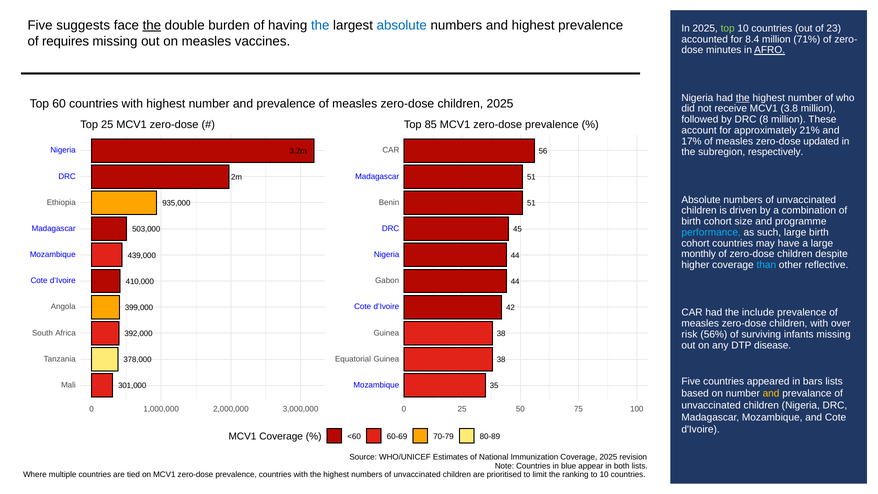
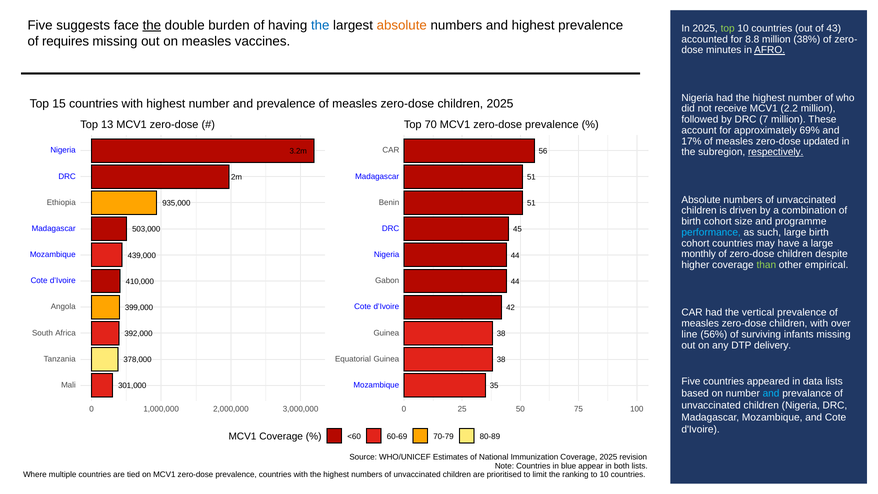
absolute at (402, 25) colour: blue -> orange
23: 23 -> 43
8.4: 8.4 -> 8.8
71%: 71% -> 38%
the at (743, 98) underline: present -> none
60: 60 -> 15
3.8: 3.8 -> 2.2
8: 8 -> 7
Top 25: 25 -> 13
85: 85 -> 70
21%: 21% -> 69%
respectively underline: none -> present
than colour: light blue -> light green
reflective: reflective -> empirical
include: include -> vertical
risk: risk -> line
disease: disease -> delivery
bars: bars -> data
and at (771, 393) colour: yellow -> light blue
